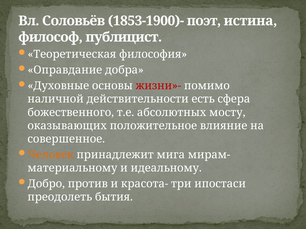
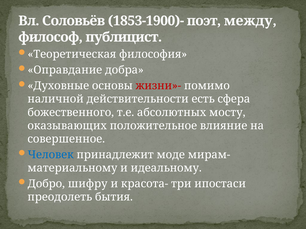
истина: истина -> между
Человек colour: orange -> blue
мига: мига -> моде
против: против -> шифру
